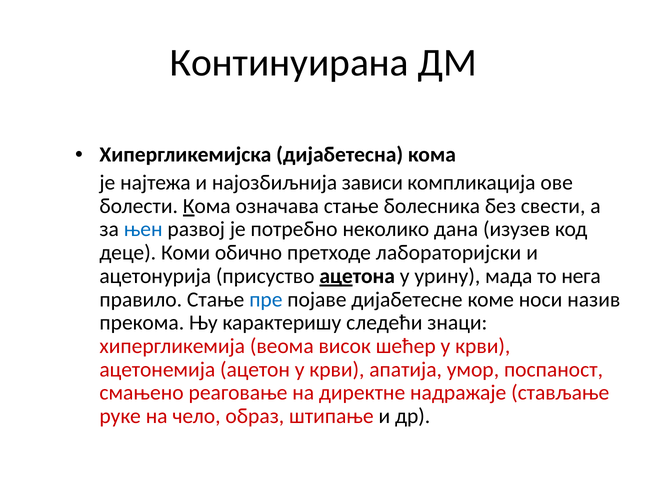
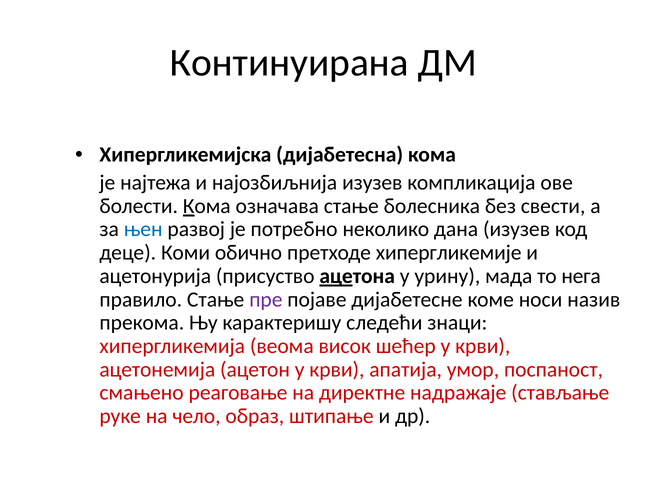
најозбиљнија зависи: зависи -> изузев
лабораторијски: лабораторијски -> хипергликемије
пре colour: blue -> purple
